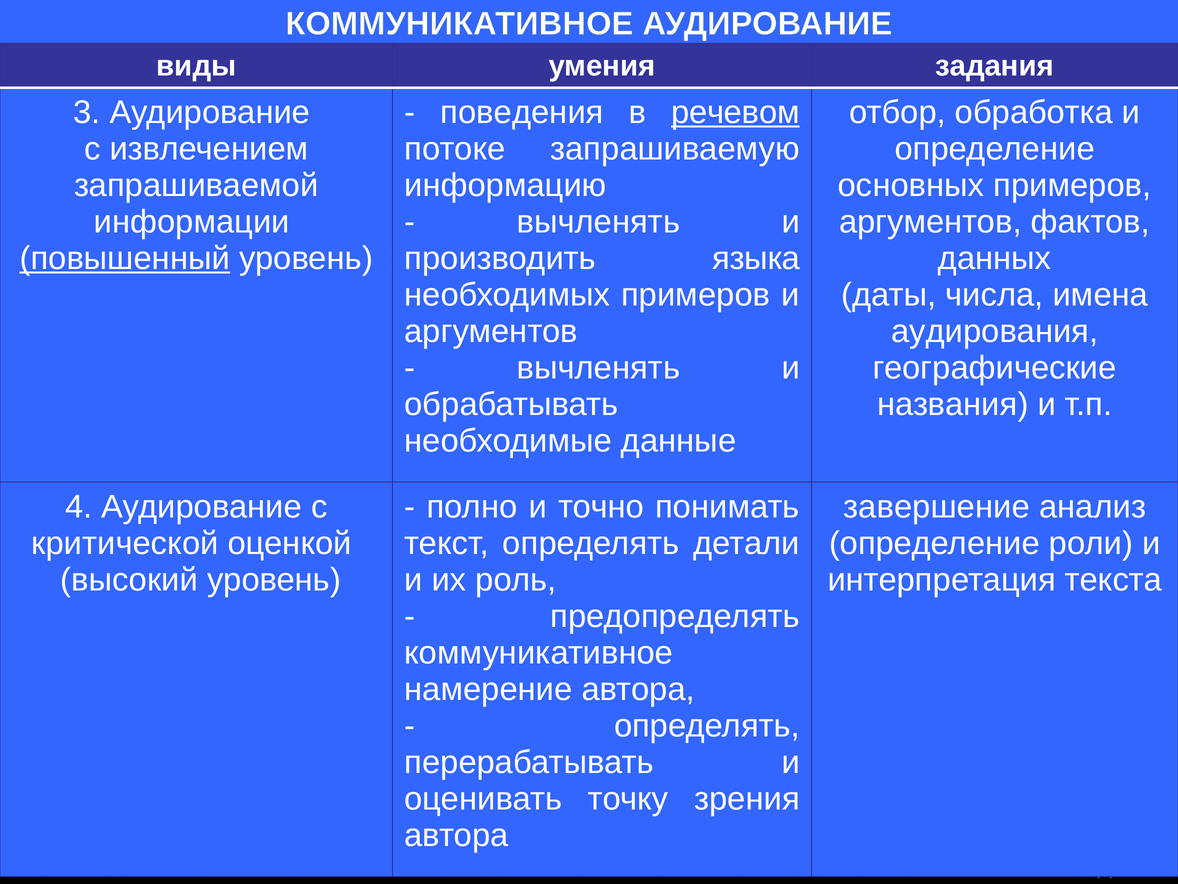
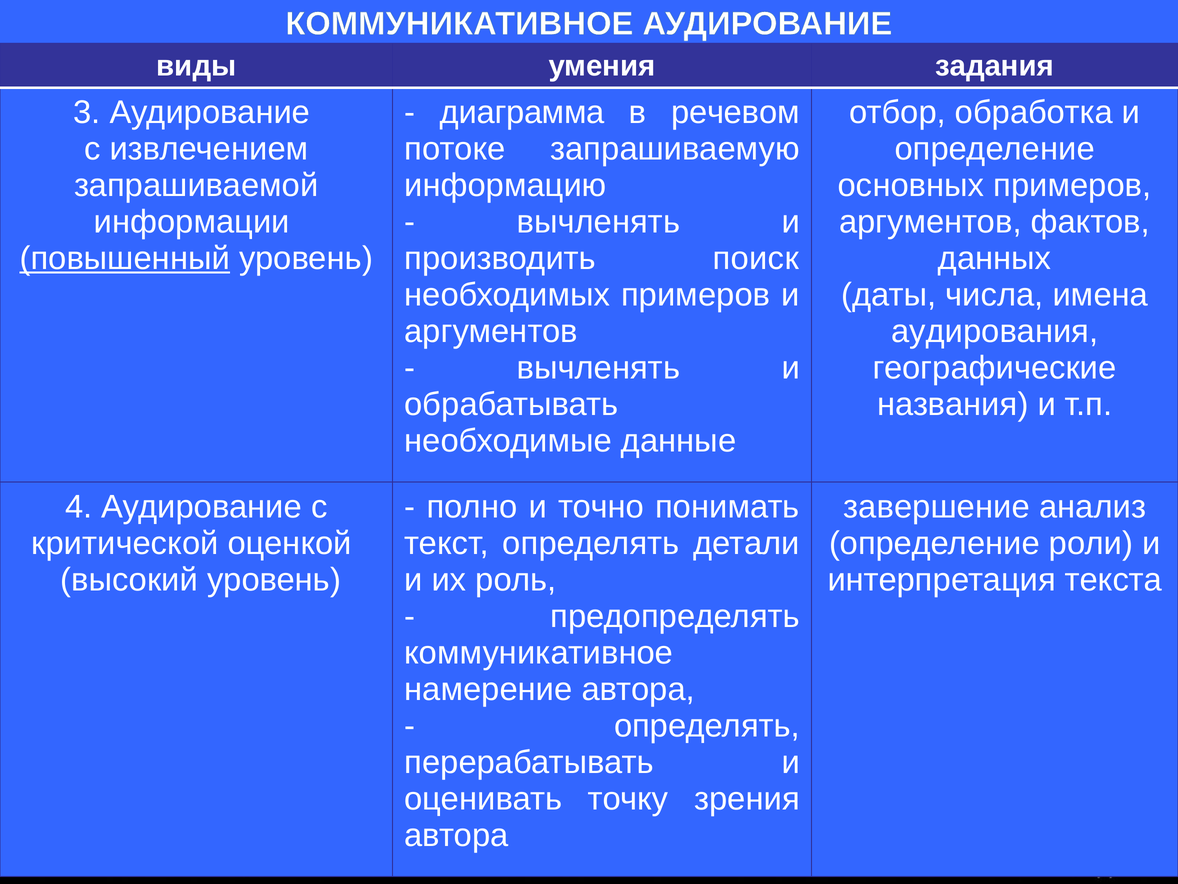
поведения: поведения -> диаграмма
речевом underline: present -> none
языка: языка -> поиск
